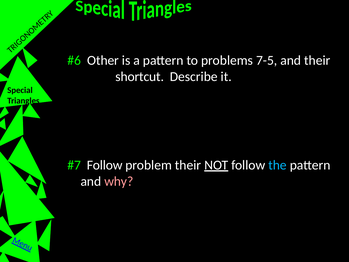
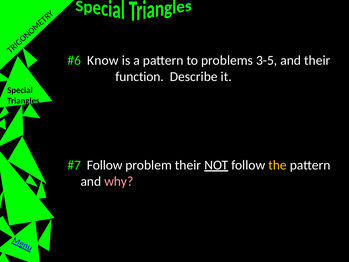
Other: Other -> Know
7-5: 7-5 -> 3-5
shortcut: shortcut -> function
the colour: light blue -> yellow
